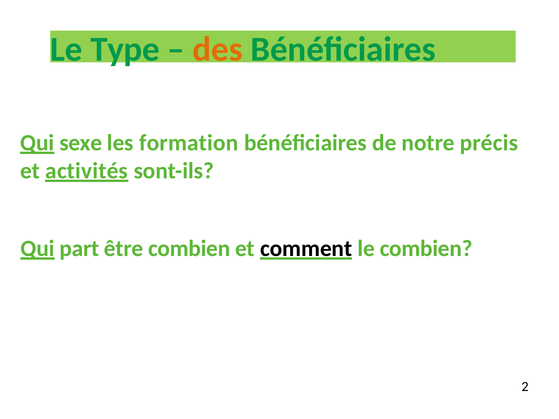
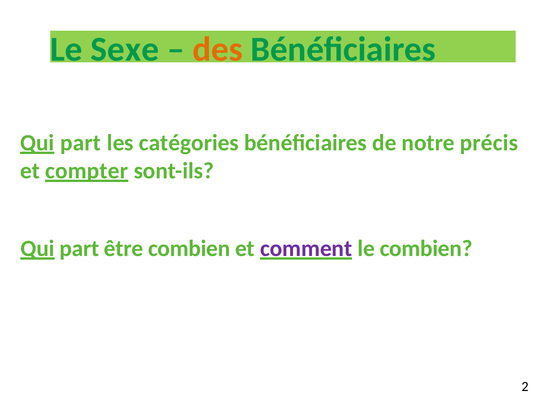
Type: Type -> Sexe
sexe at (81, 143): sexe -> part
formation: formation -> catégories
activités: activités -> compter
comment colour: black -> purple
